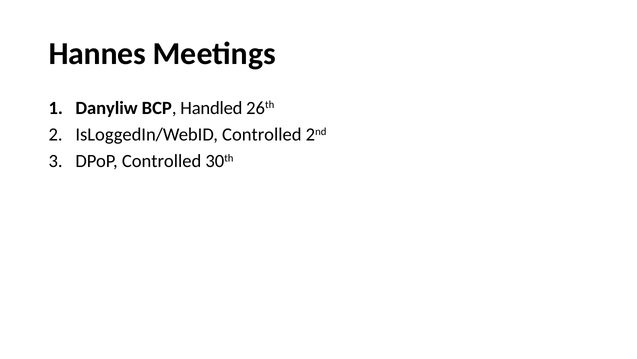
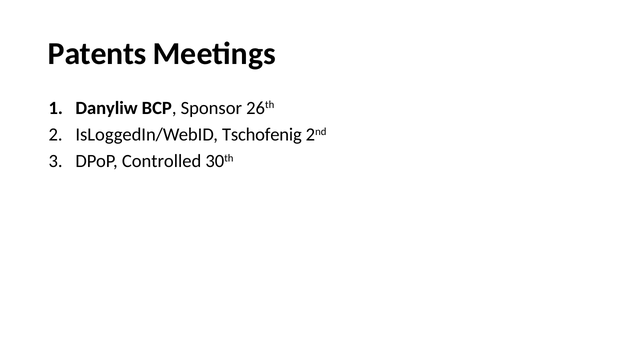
Hannes: Hannes -> Patents
Handled: Handled -> Sponsor
IsLoggedIn/WebID Controlled: Controlled -> Tschofenig
